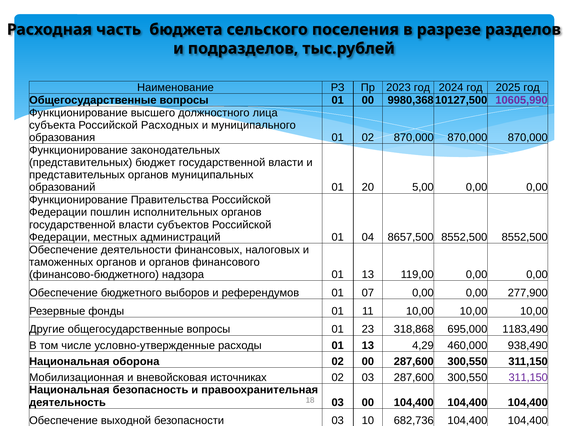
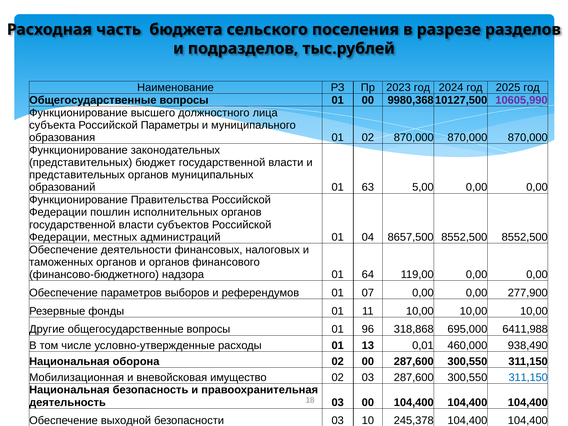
Расходных: Расходных -> Параметры
20: 20 -> 63
надзора 01 13: 13 -> 64
бюджетного: бюджетного -> параметров
23: 23 -> 96
1183,490: 1183,490 -> 6411,988
4,29: 4,29 -> 0,01
источниках: источниках -> имущество
311,150 at (528, 377) colour: purple -> blue
682,736: 682,736 -> 245,378
